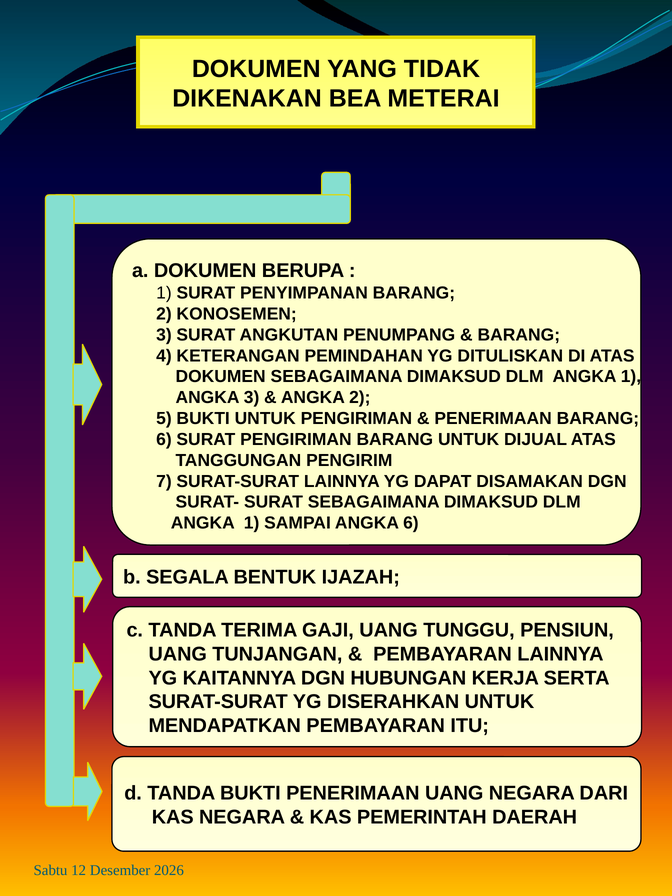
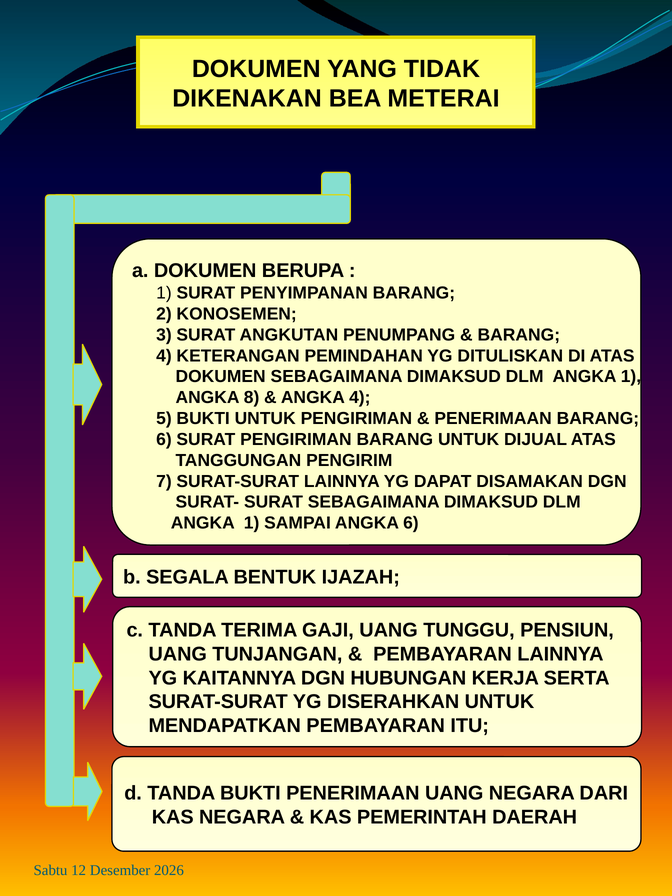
ANGKA 3: 3 -> 8
ANGKA 2: 2 -> 4
